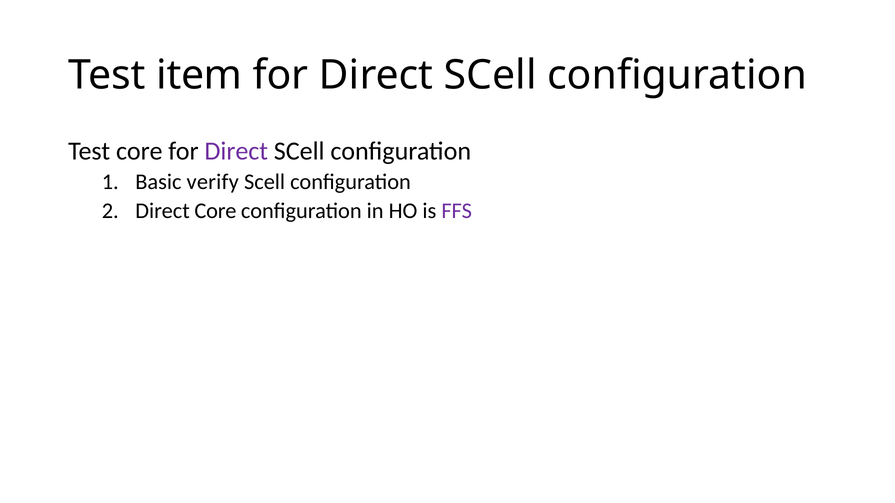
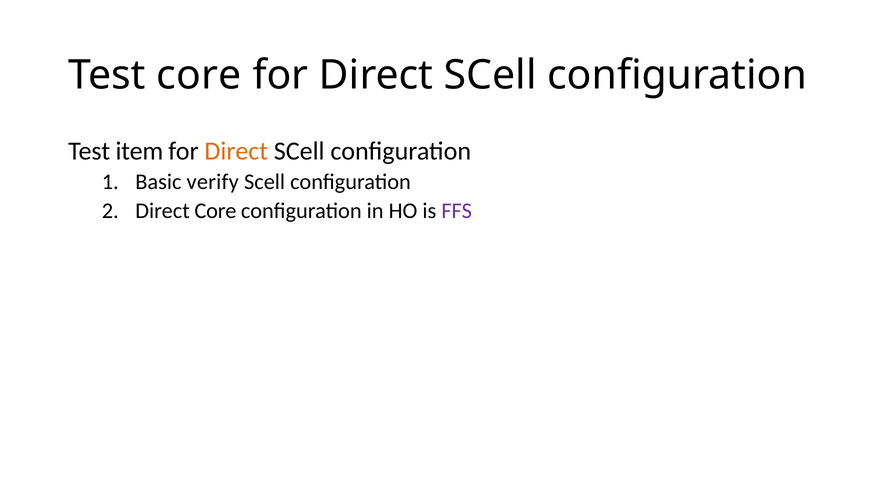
Test item: item -> core
Test core: core -> item
Direct at (236, 151) colour: purple -> orange
